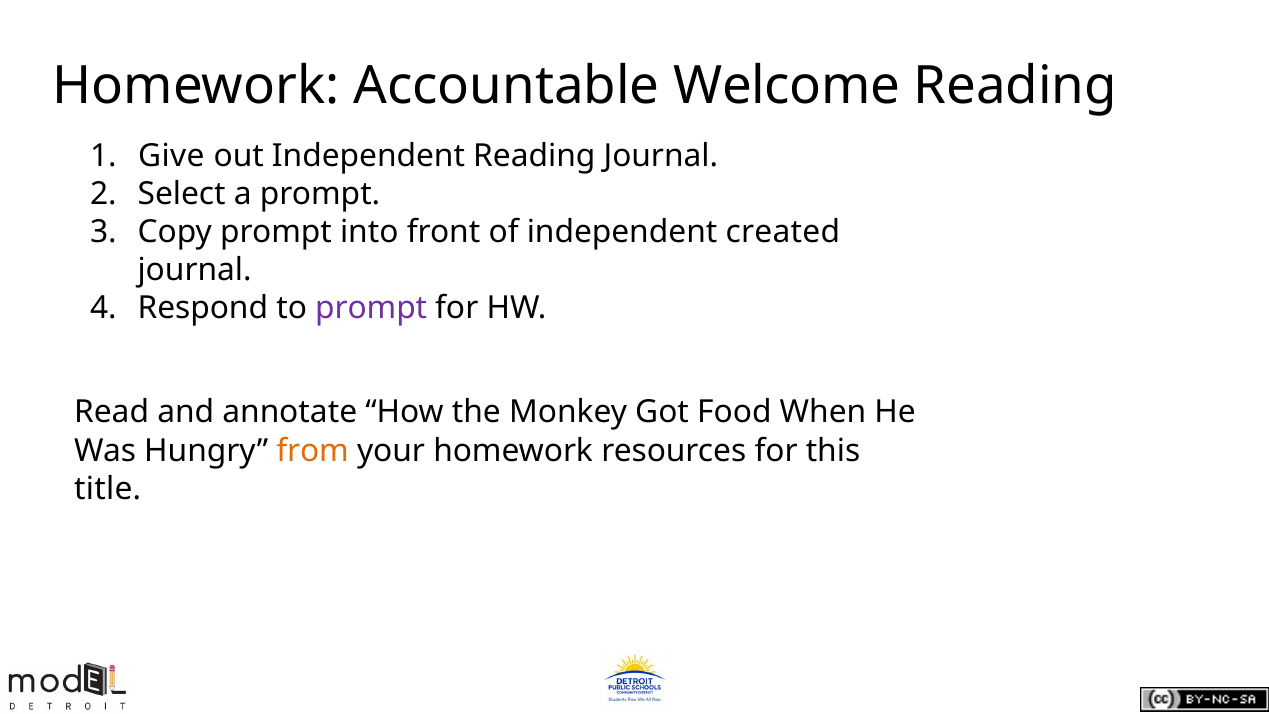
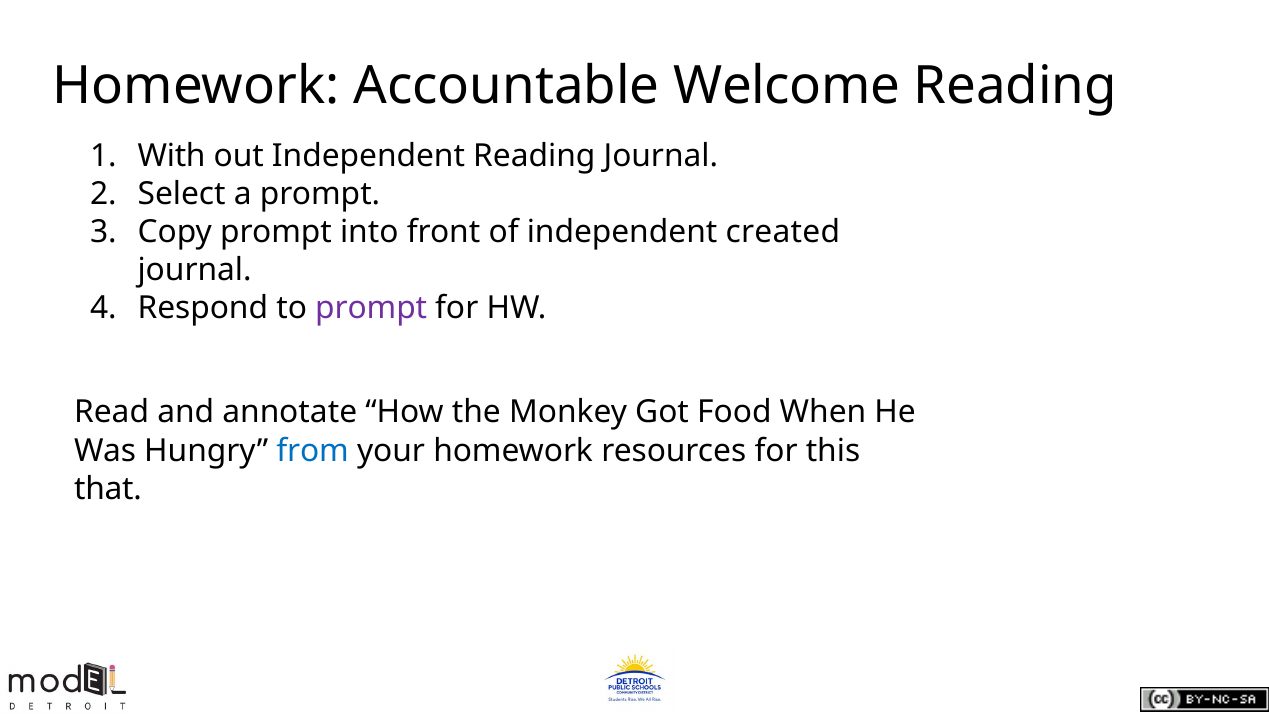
Give: Give -> With
from colour: orange -> blue
title: title -> that
